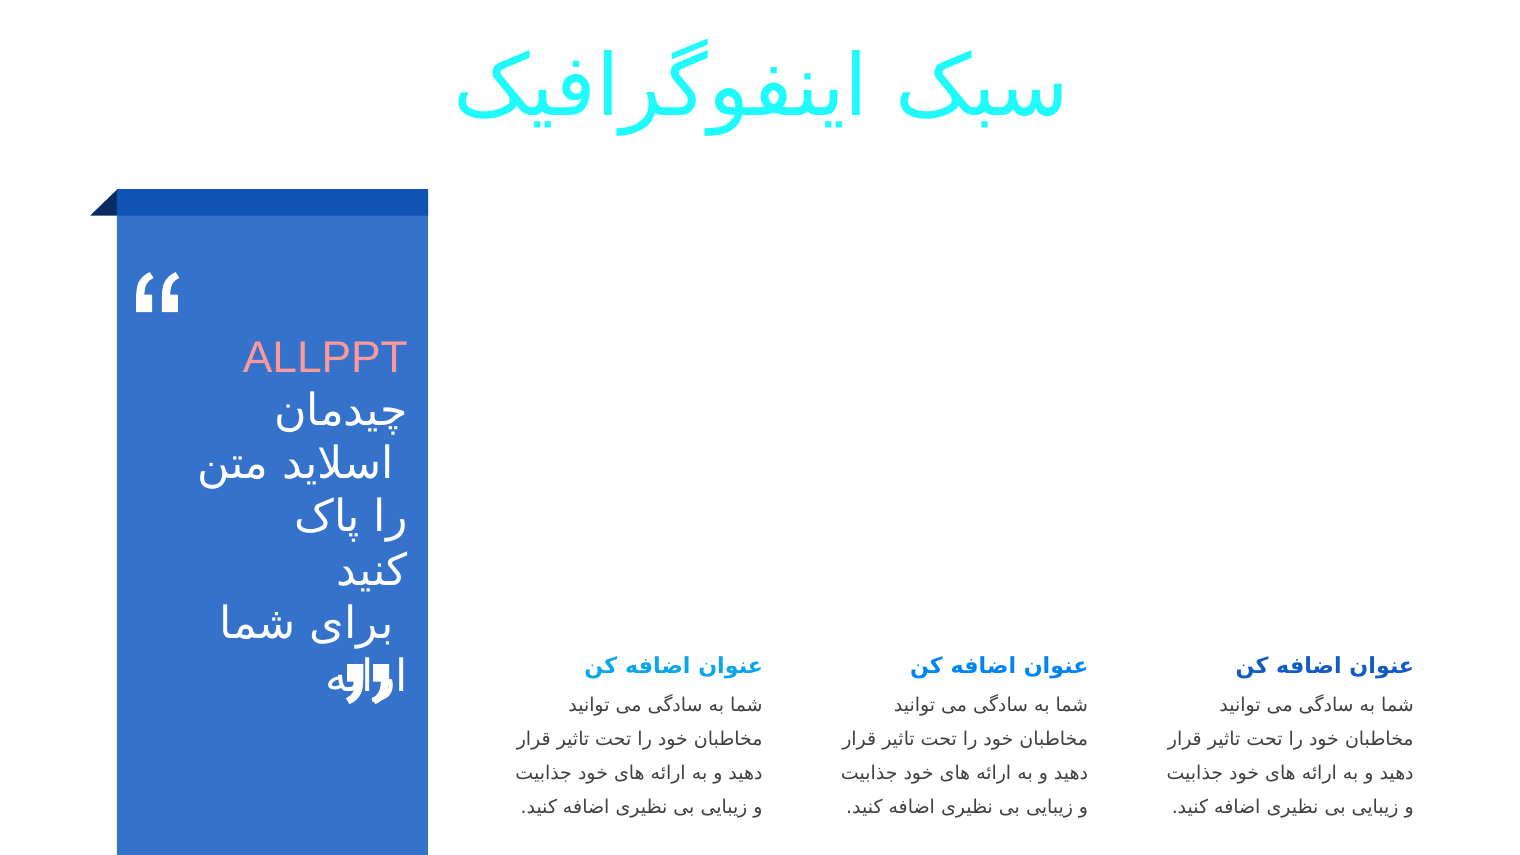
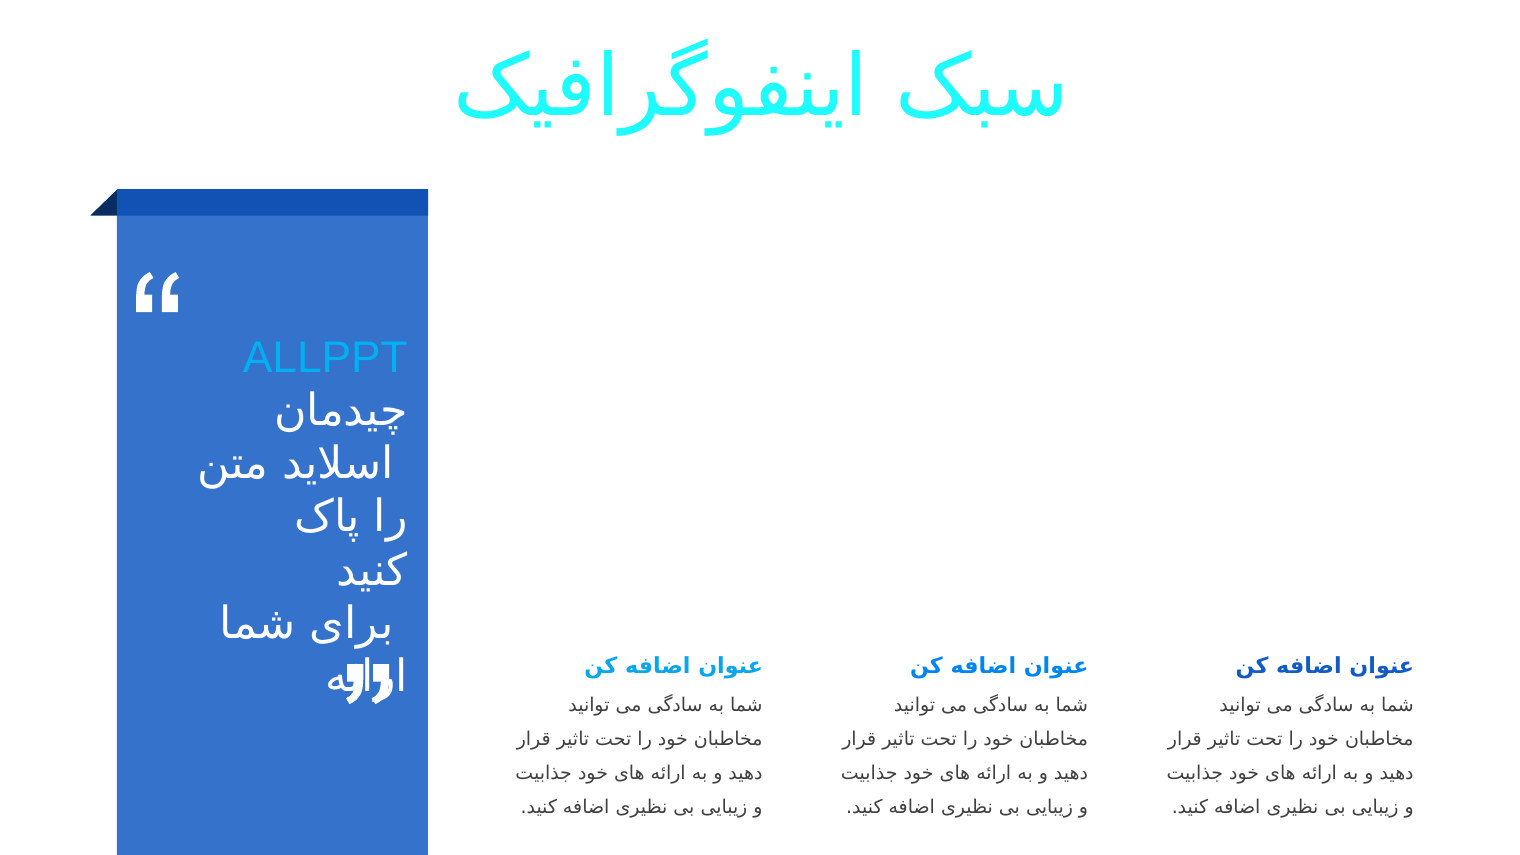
ALLPPT colour: pink -> light blue
